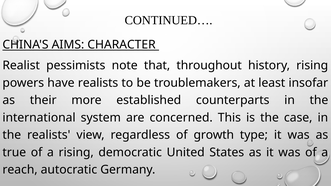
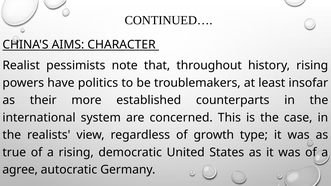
have realists: realists -> politics
reach: reach -> agree
